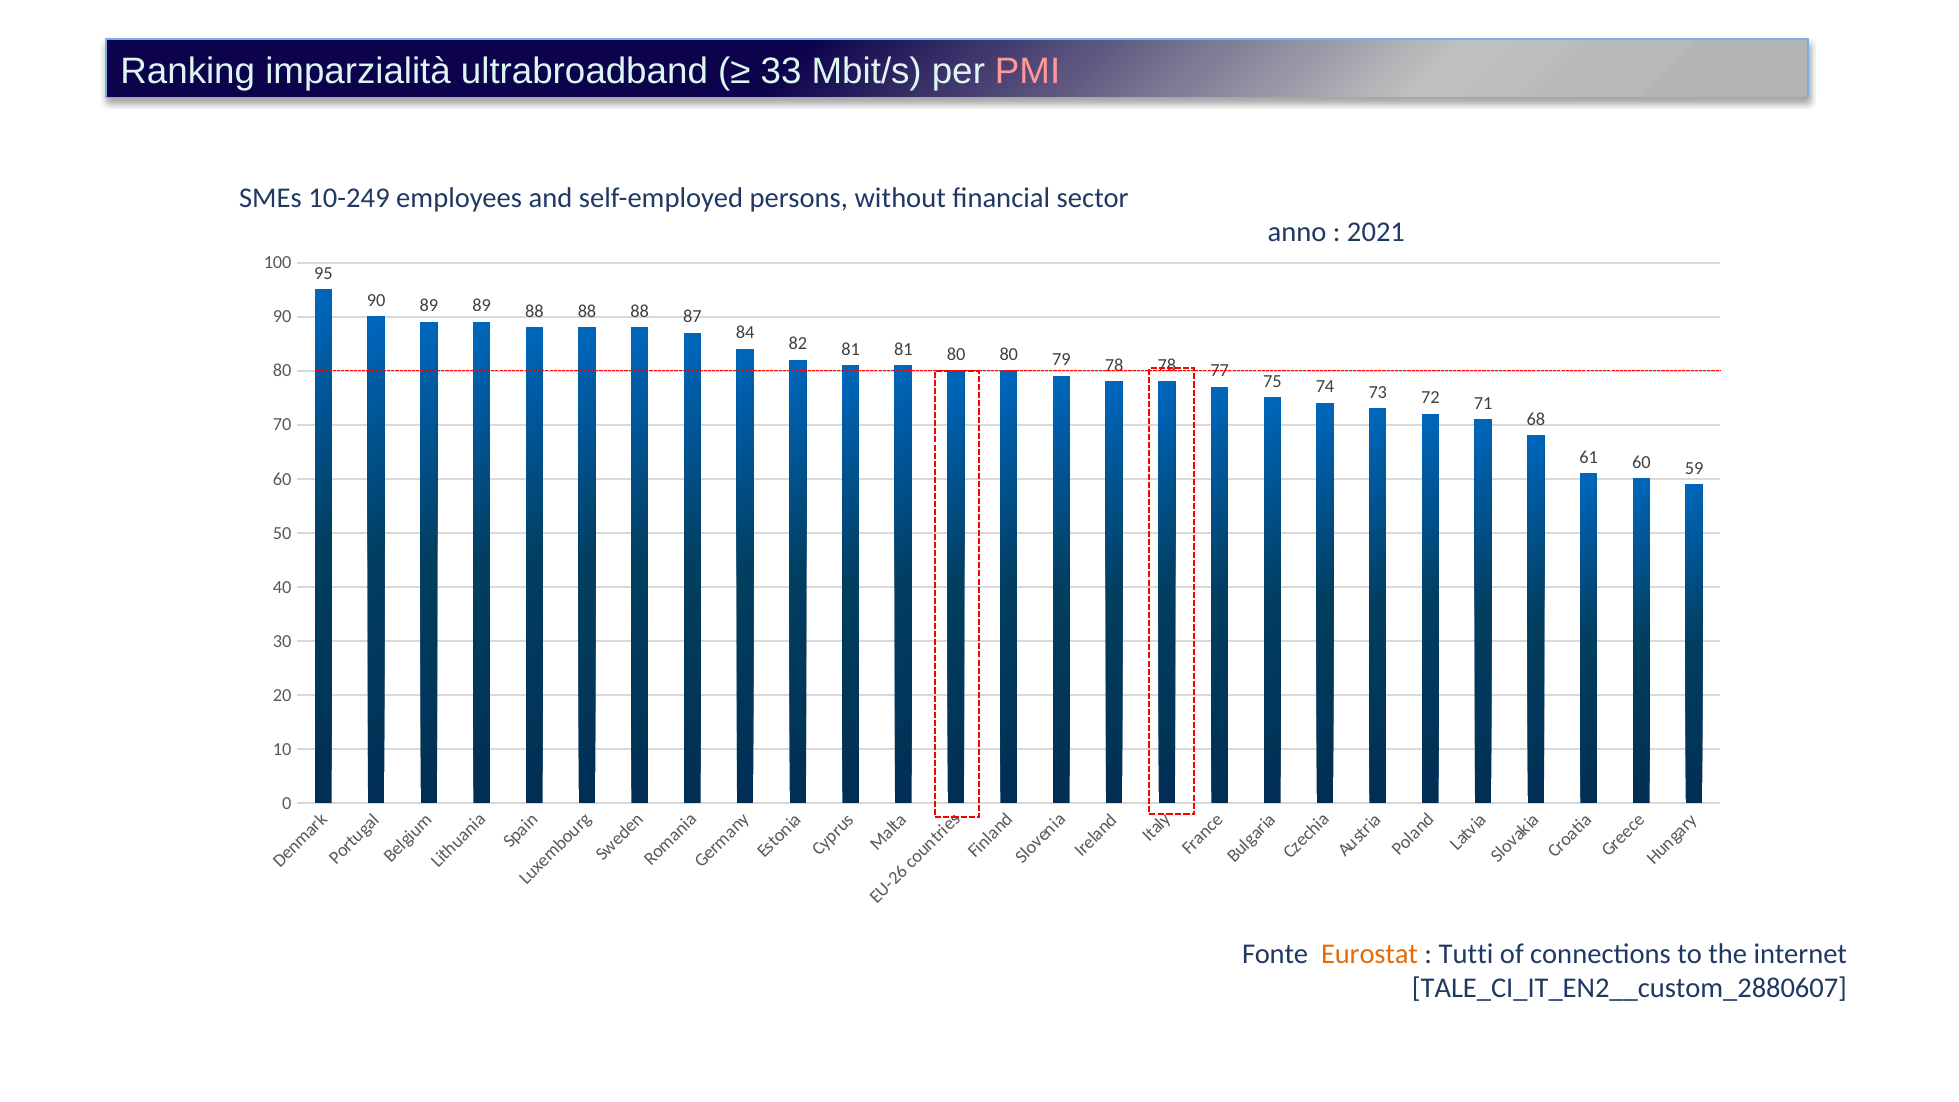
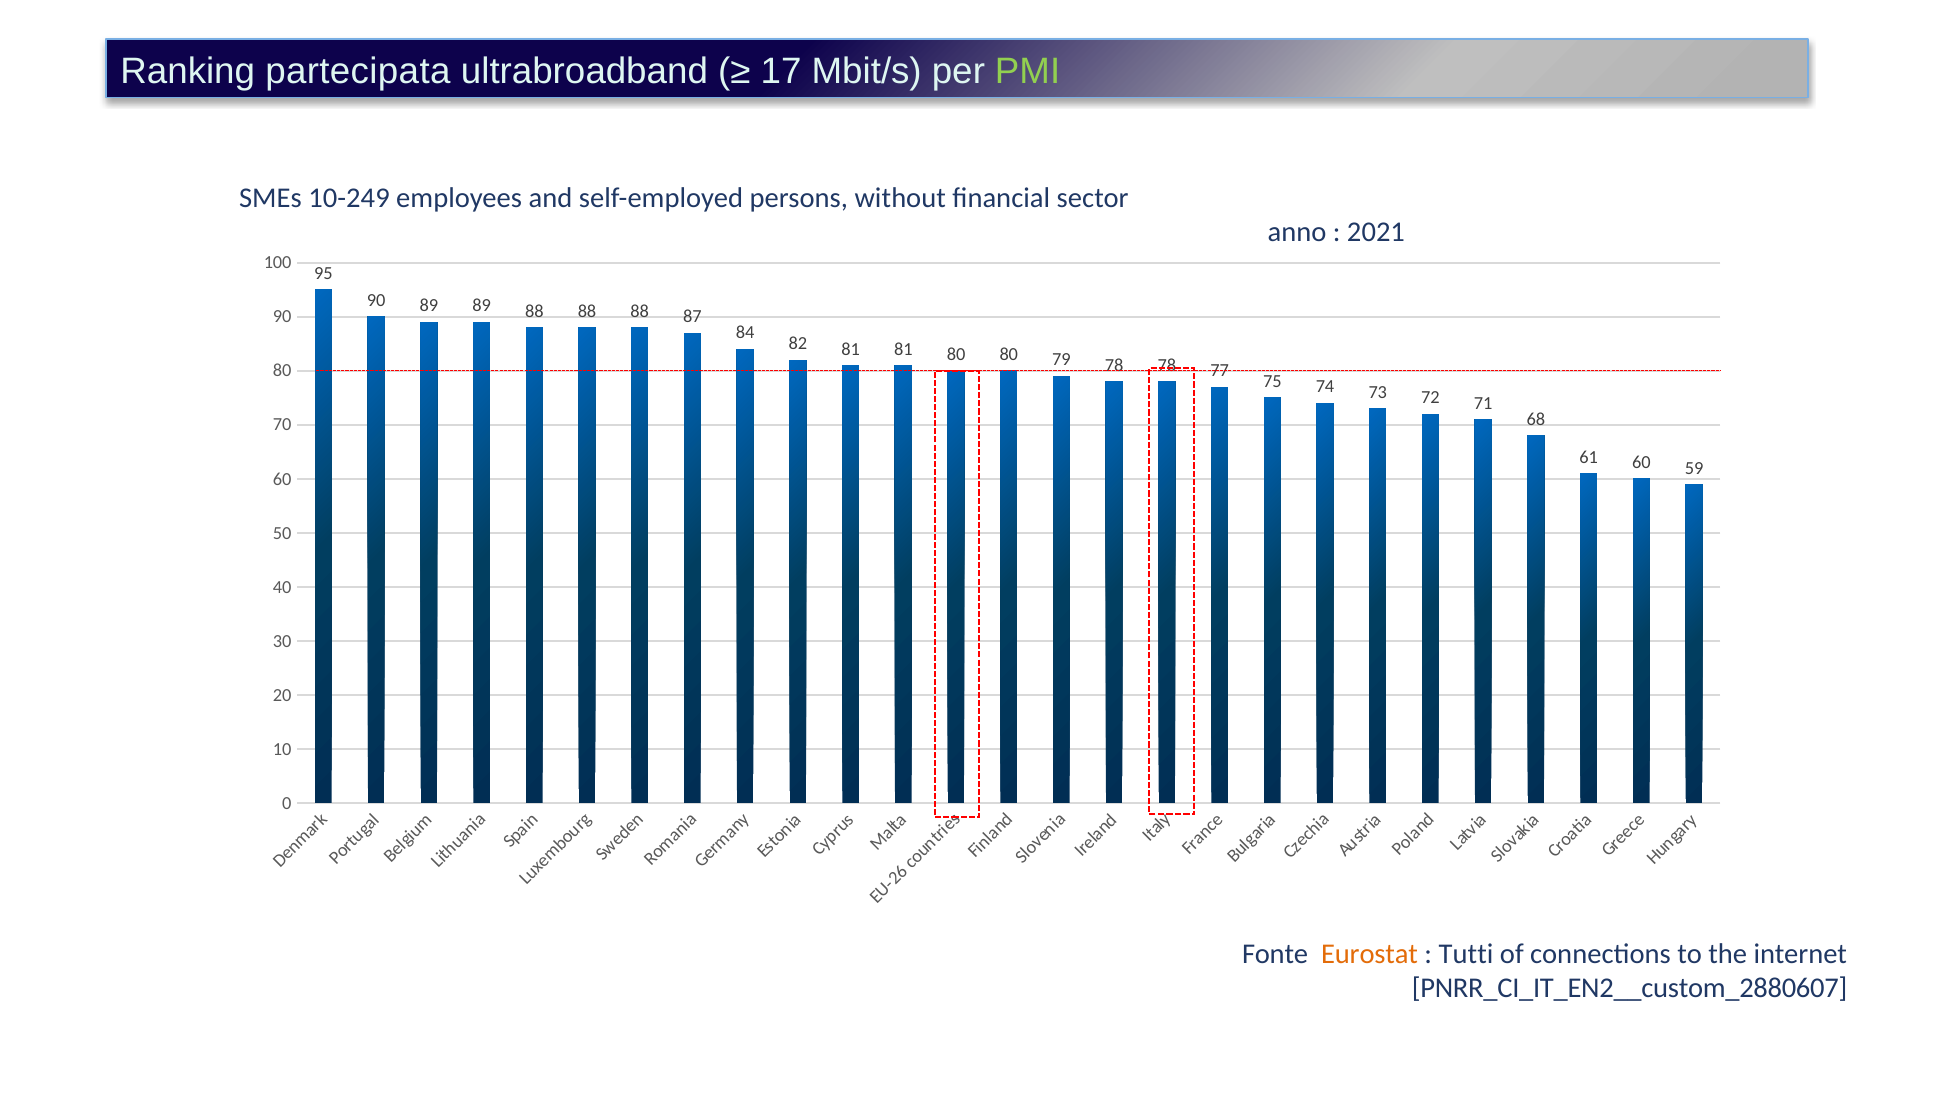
imparzialità: imparzialità -> partecipata
33: 33 -> 17
PMI colour: pink -> light green
TALE_CI_IT_EN2__custom_2880607: TALE_CI_IT_EN2__custom_2880607 -> PNRR_CI_IT_EN2__custom_2880607
